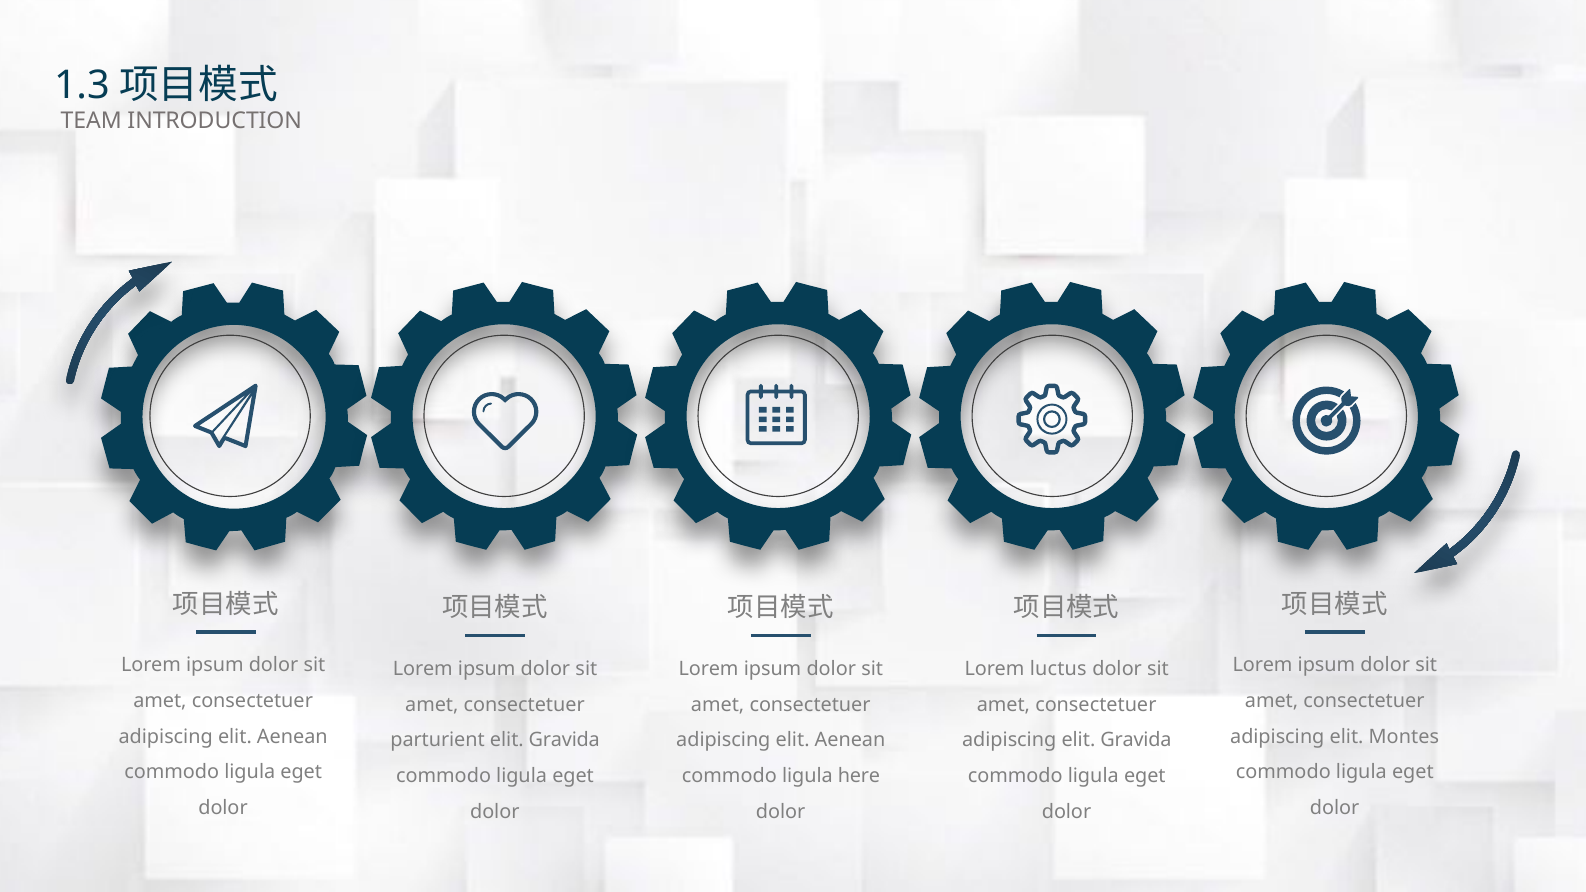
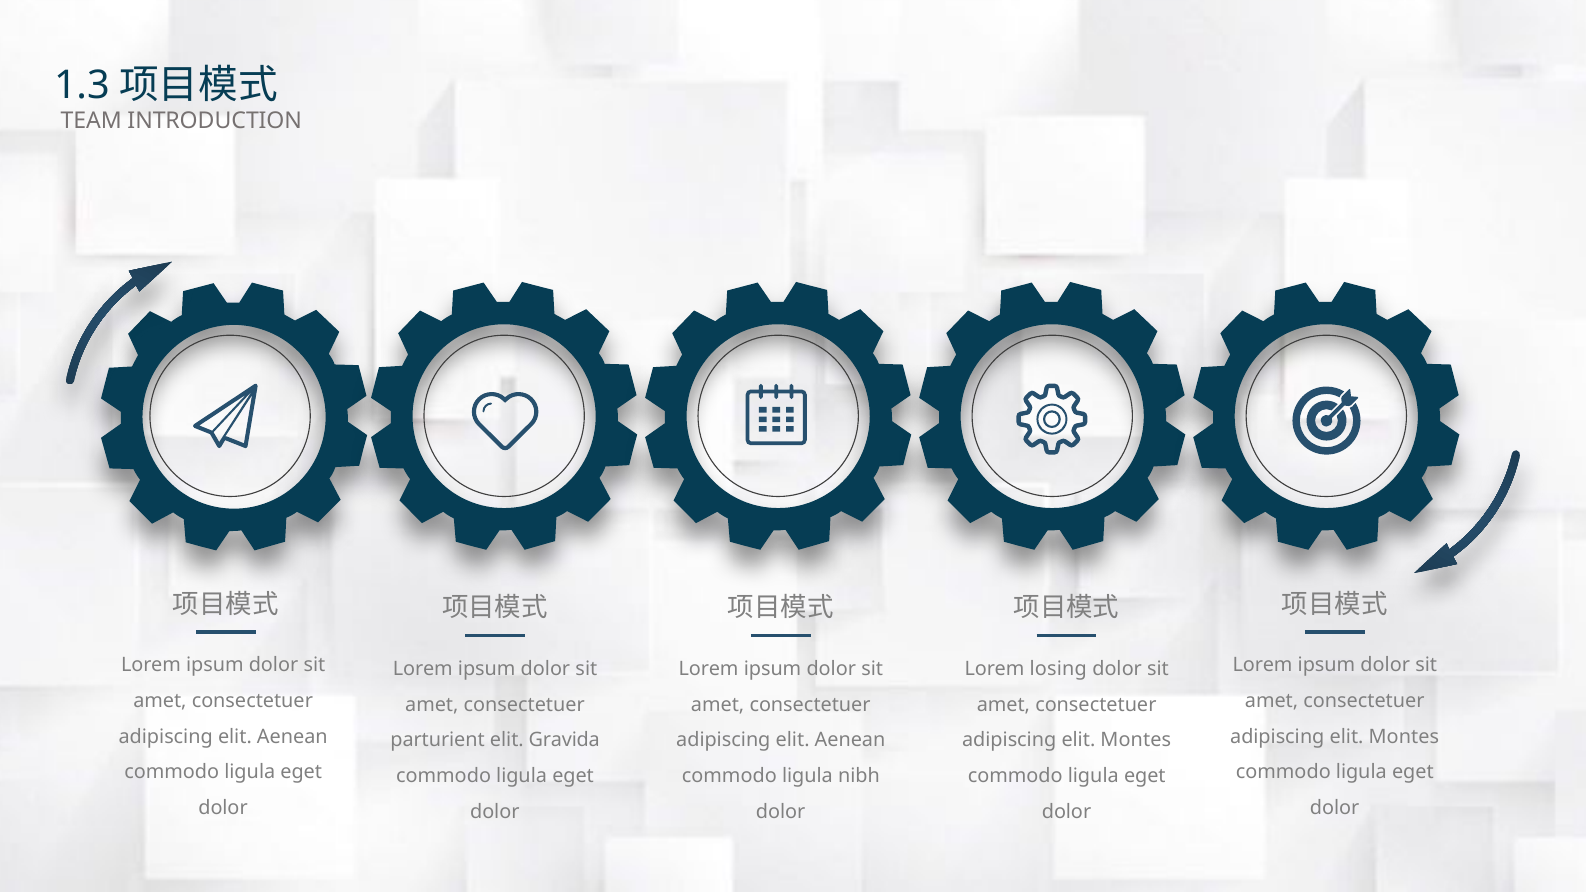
luctus: luctus -> losing
Gravida at (1136, 740): Gravida -> Montes
here: here -> nibh
